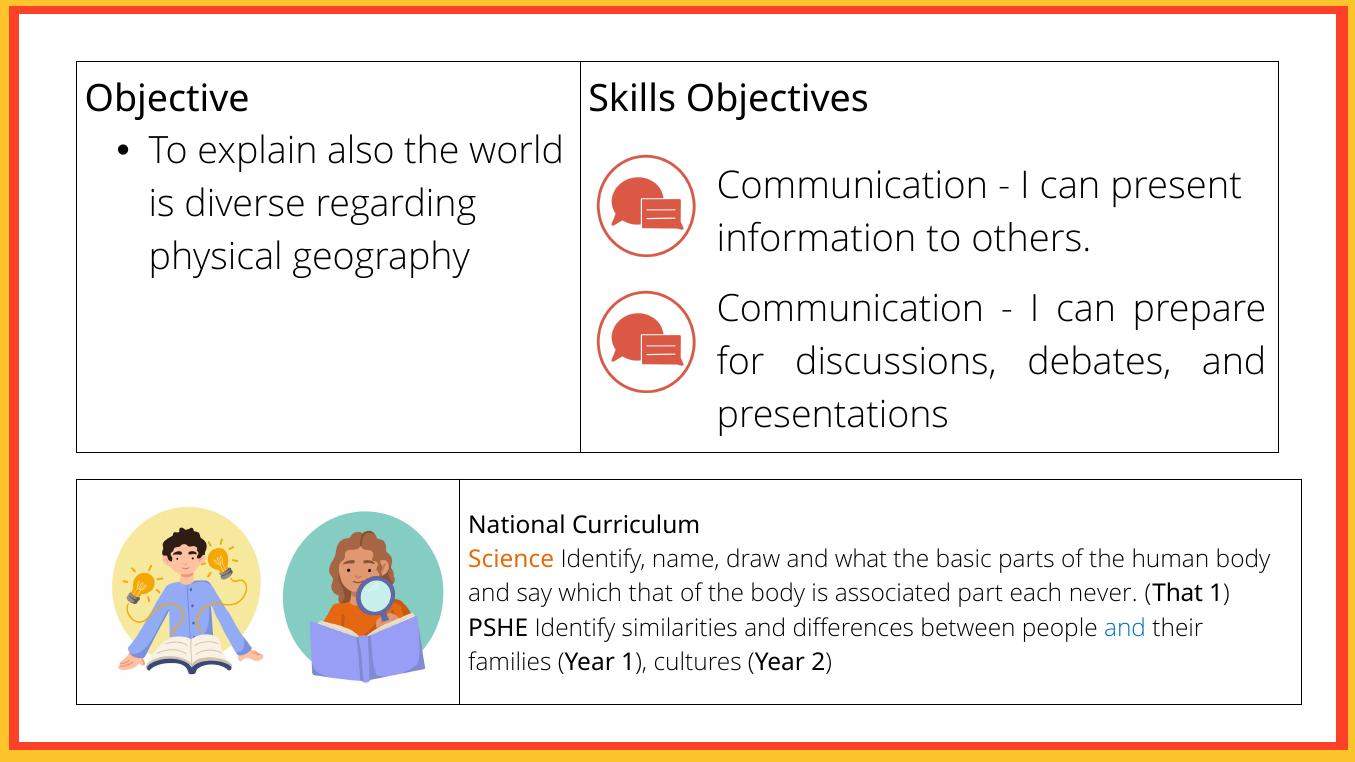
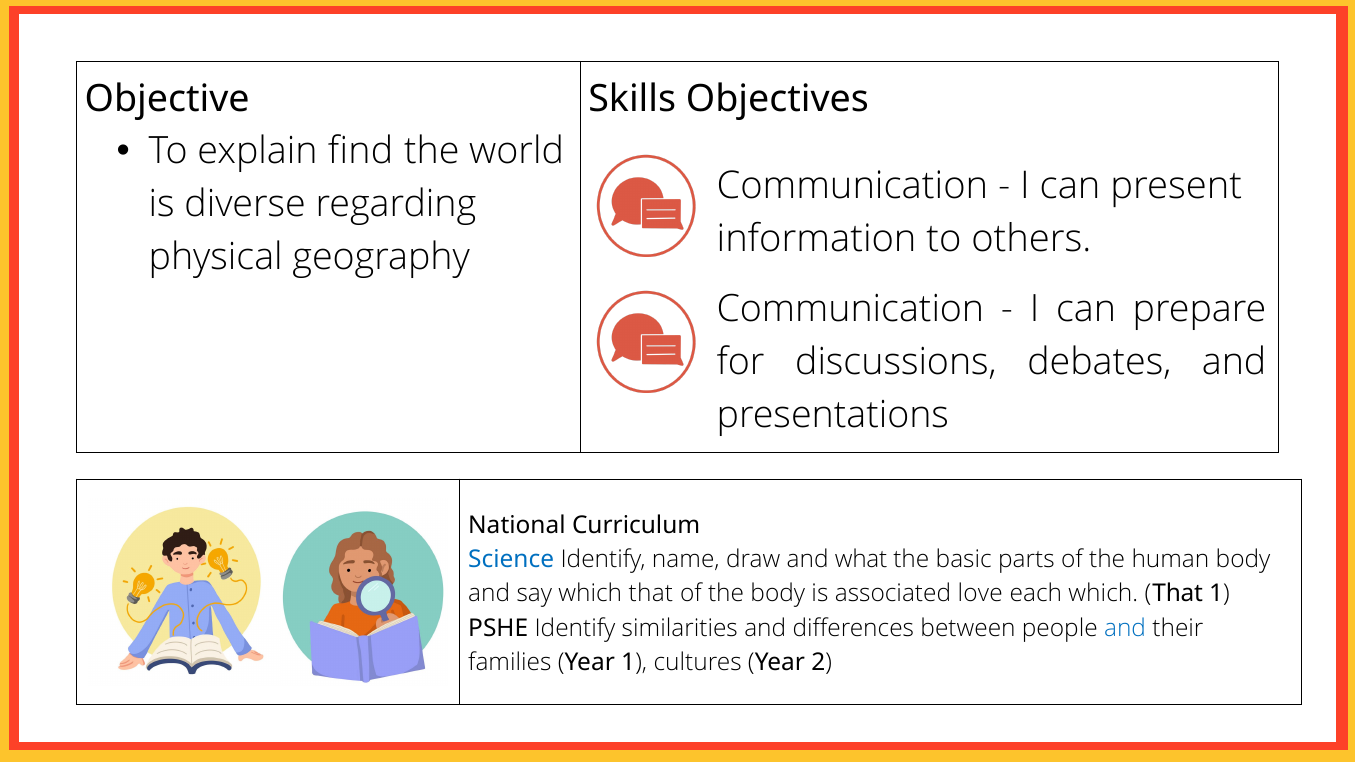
also: also -> find
Science colour: orange -> blue
part: part -> love
each never: never -> which
